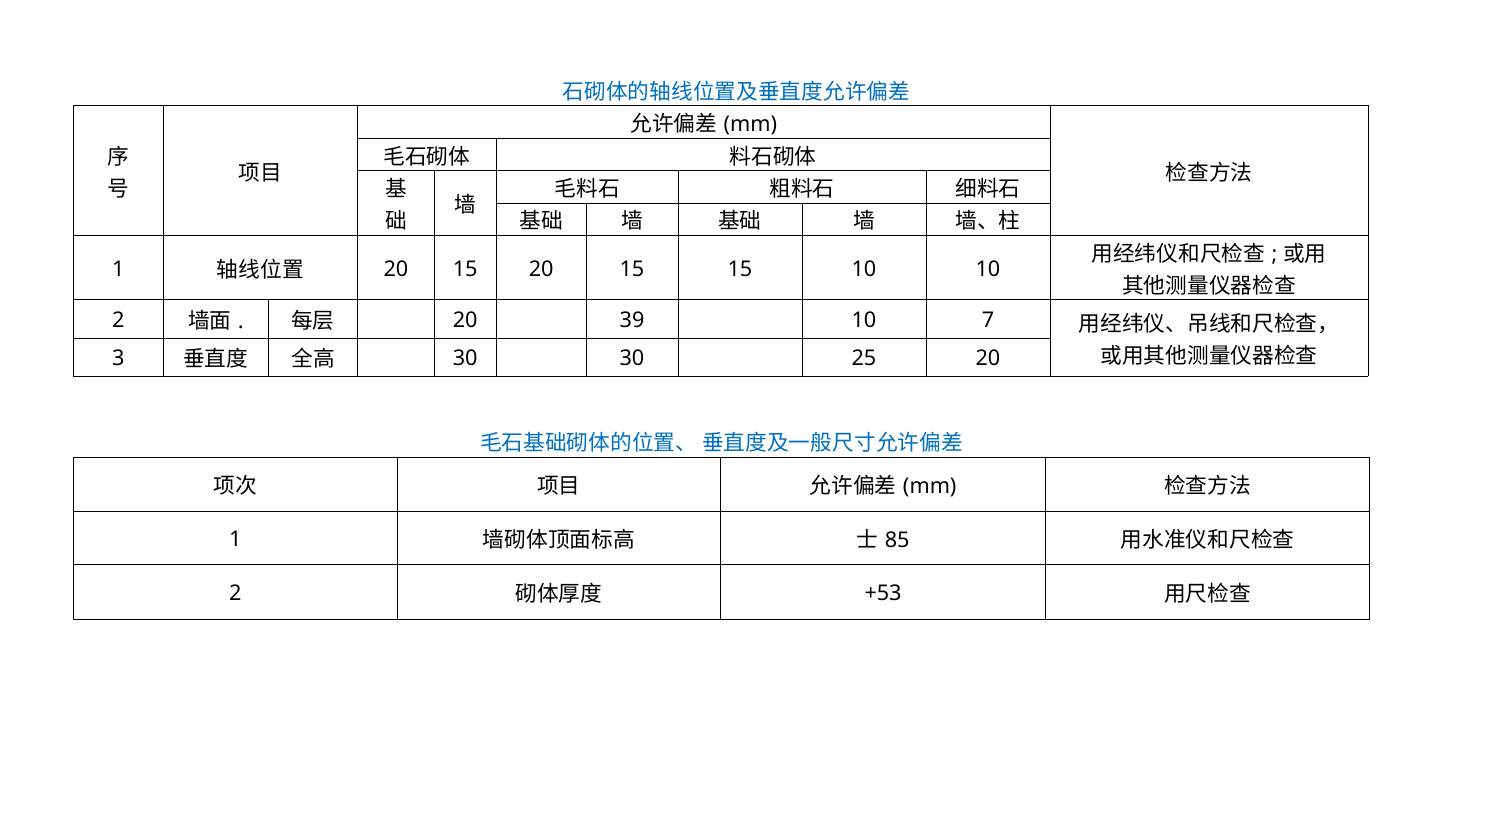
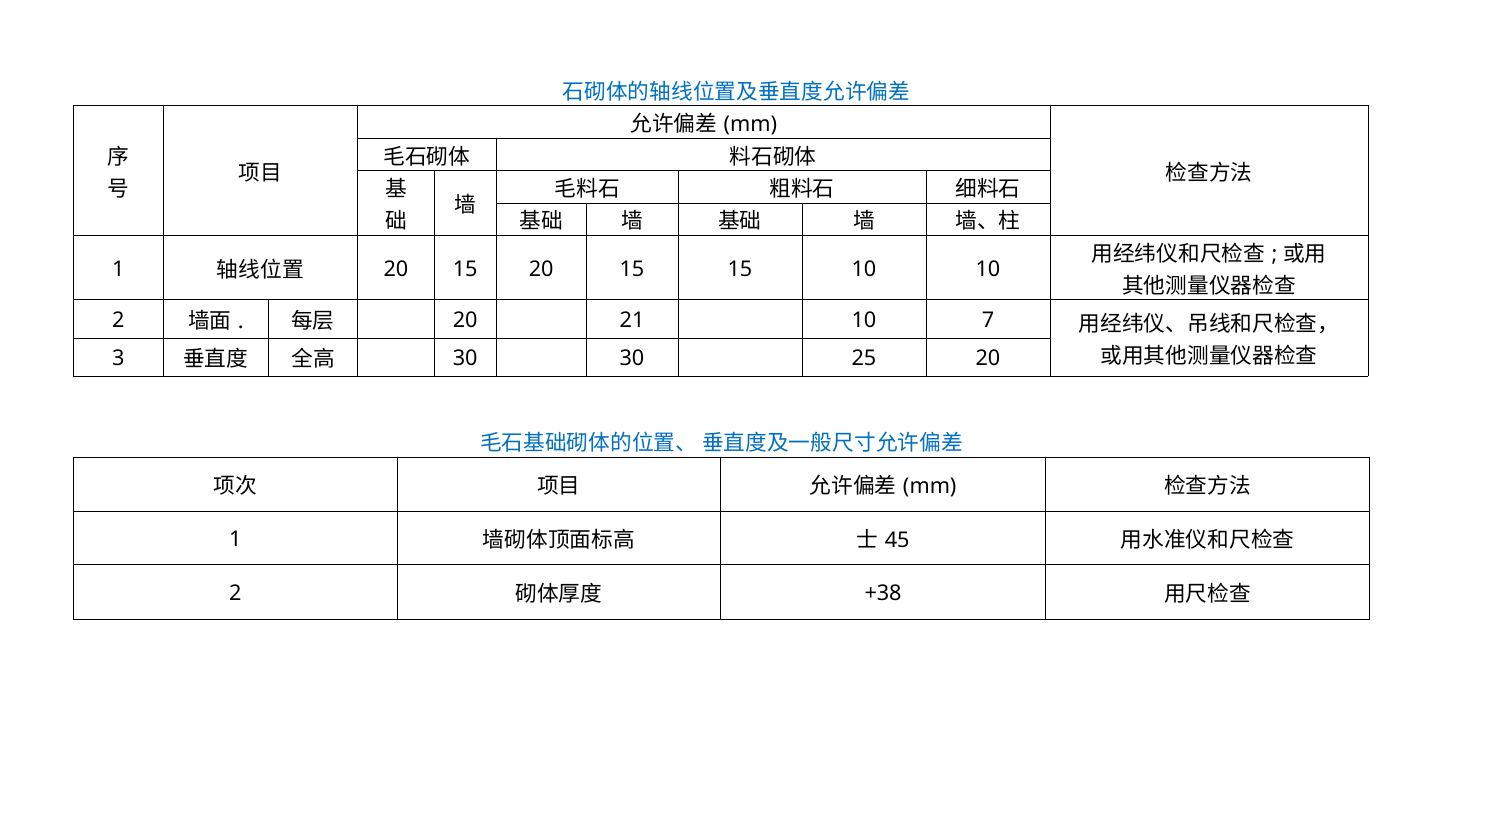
39: 39 -> 21
85: 85 -> 45
+53: +53 -> +38
